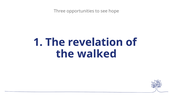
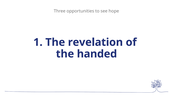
walked: walked -> handed
